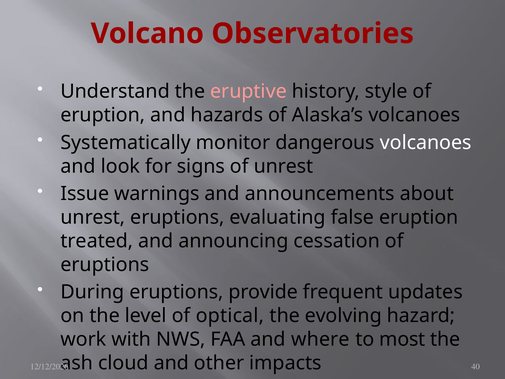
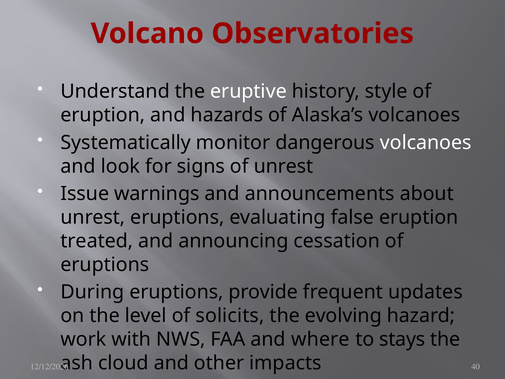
eruptive colour: pink -> white
optical: optical -> solicits
most: most -> stays
